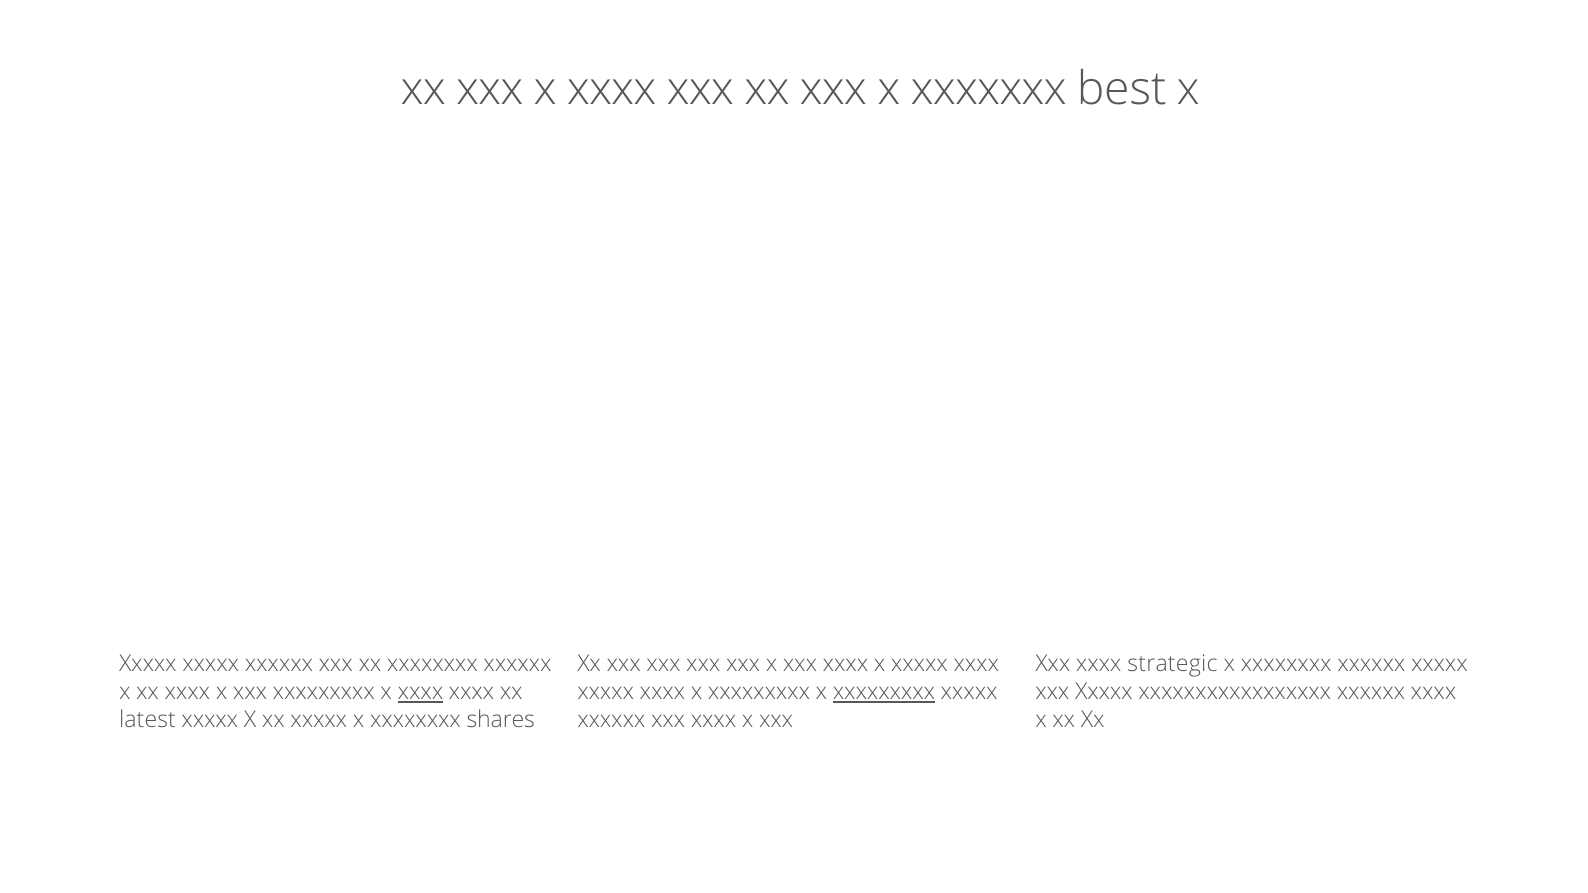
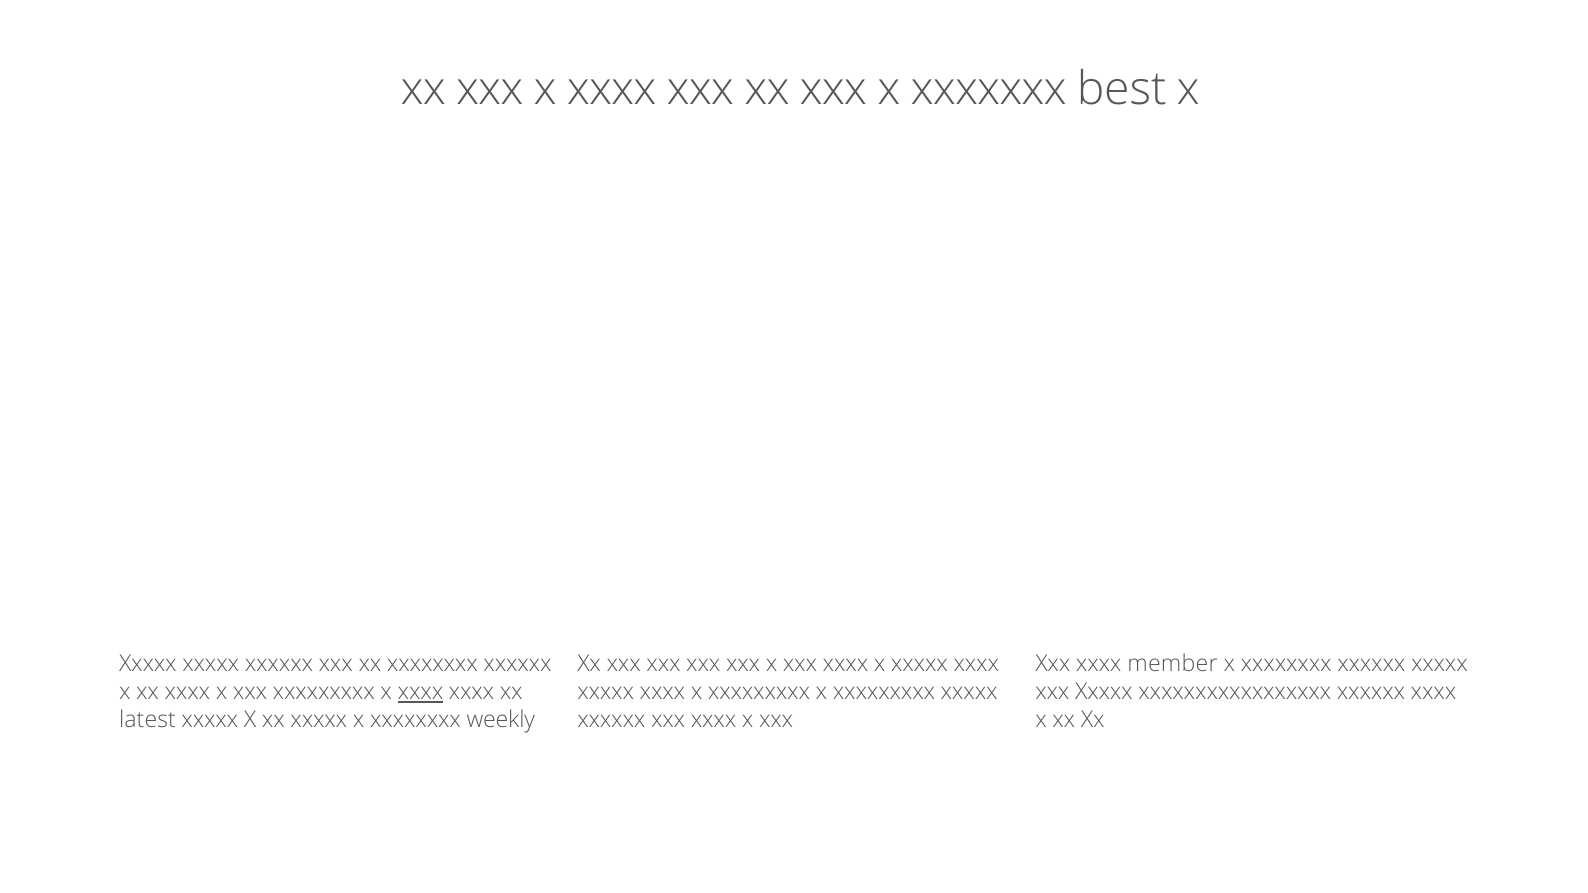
strategic: strategic -> member
xxxxxxxxx at (884, 692) underline: present -> none
shares: shares -> weekly
